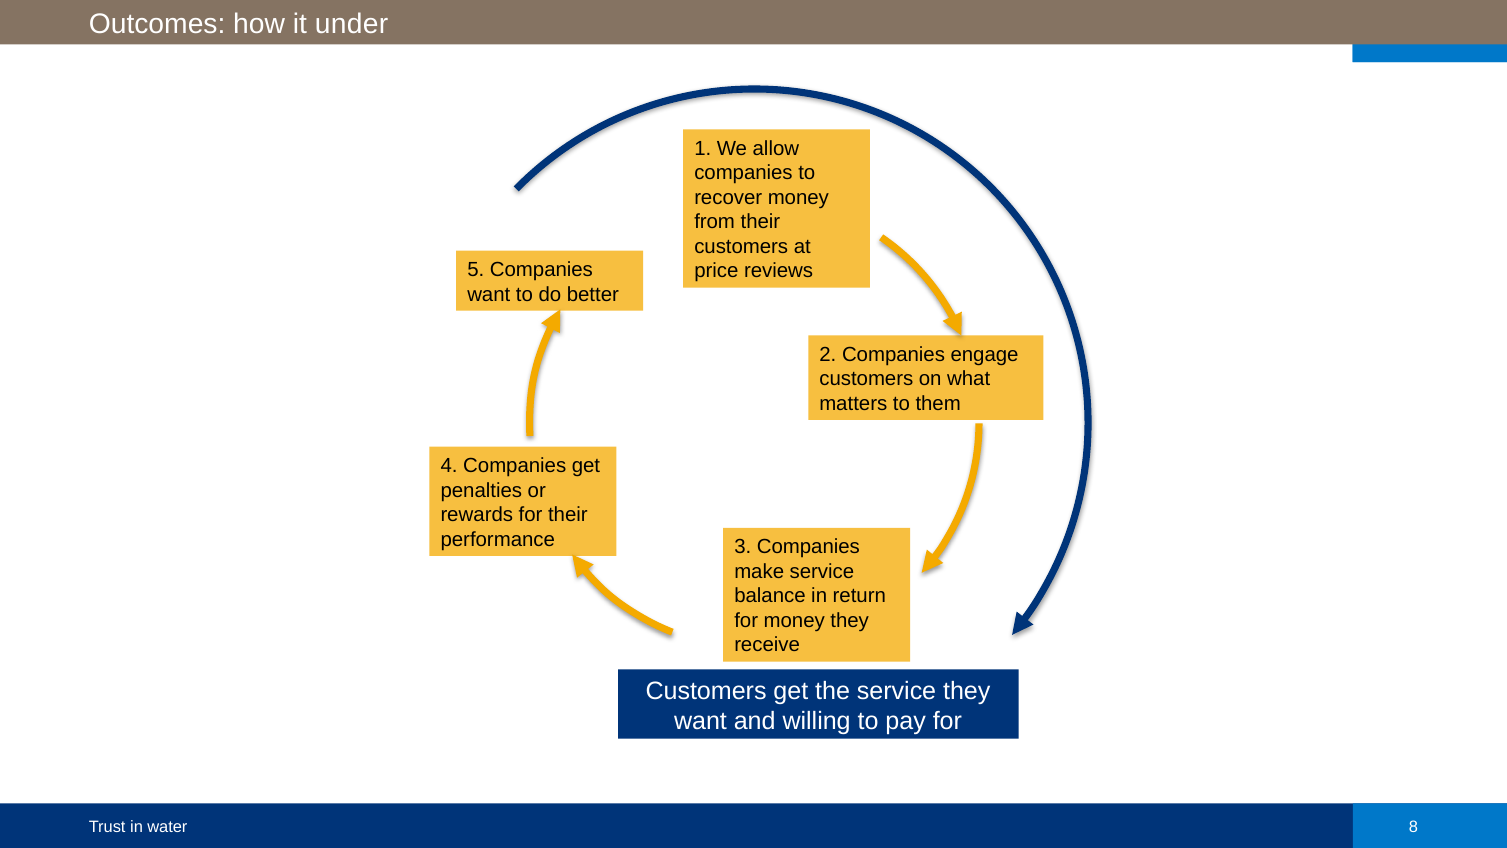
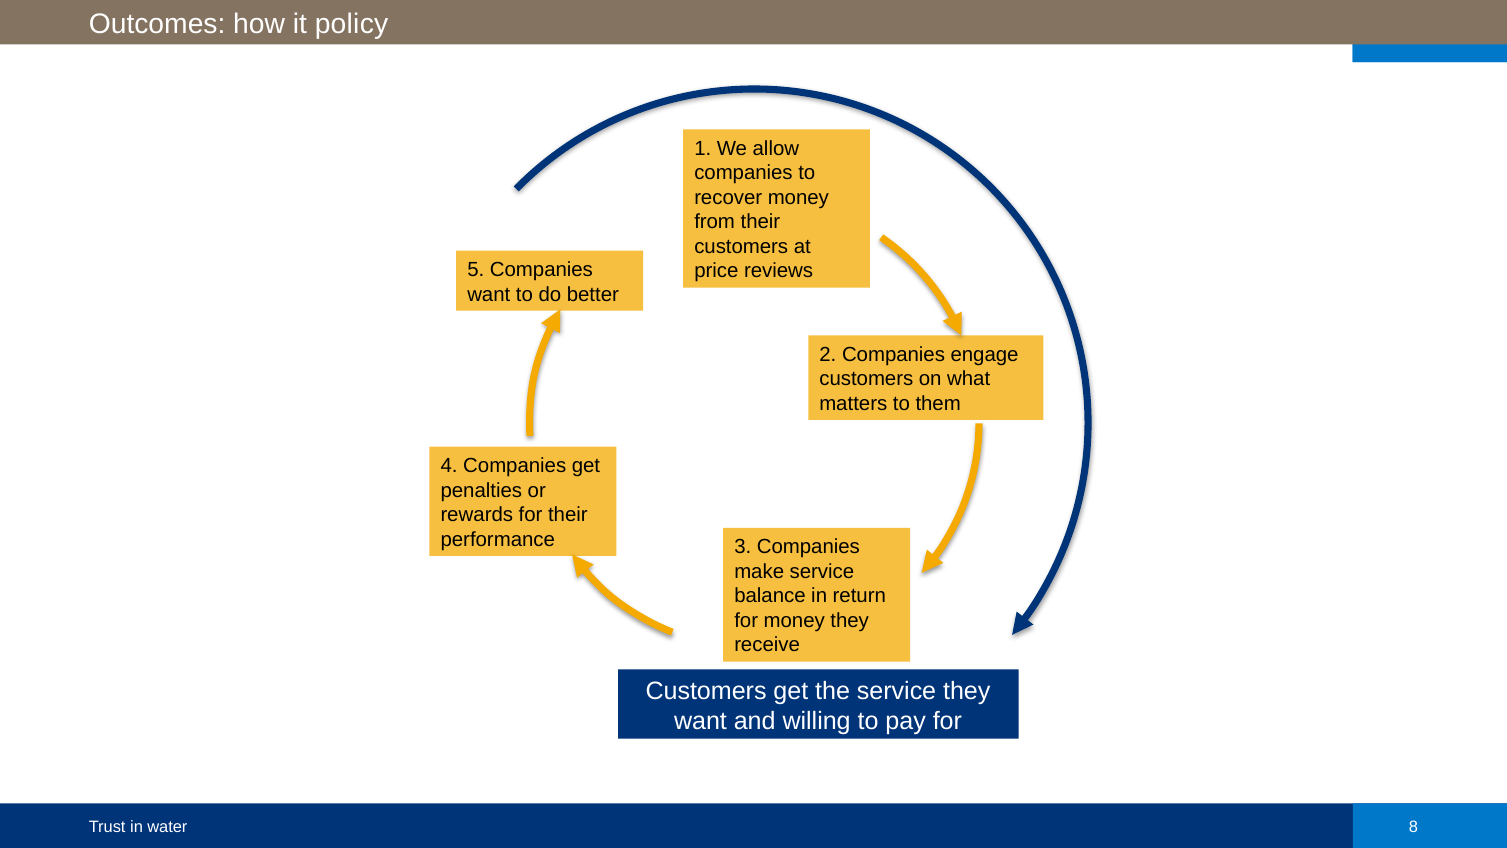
under: under -> policy
